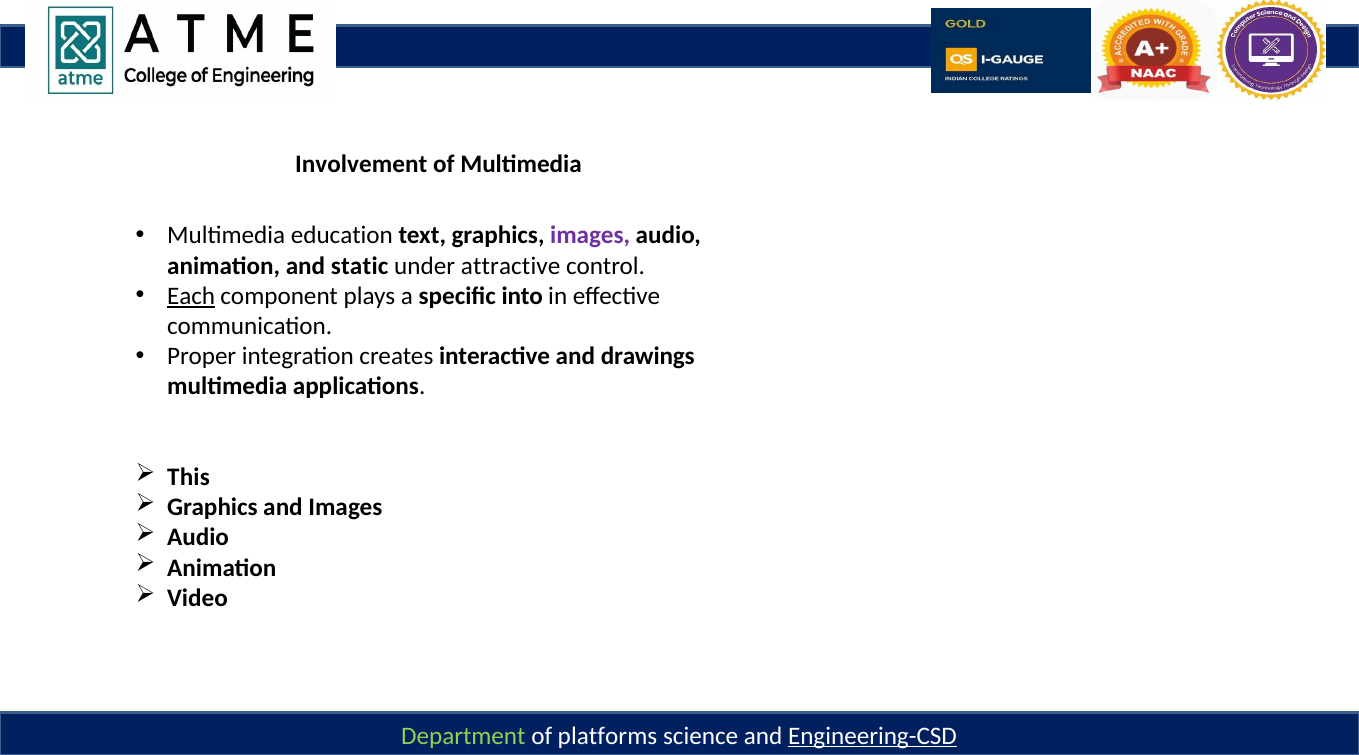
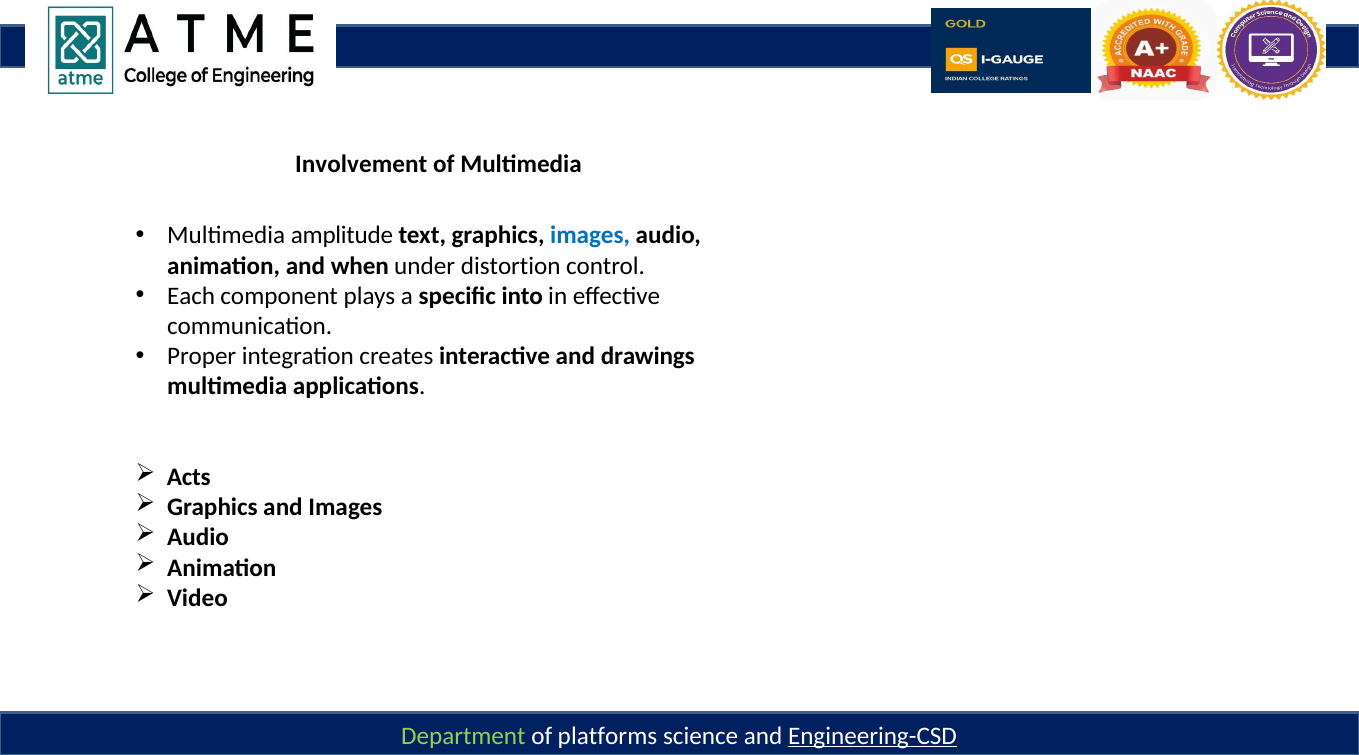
education: education -> amplitude
images at (590, 236) colour: purple -> blue
static: static -> when
attractive: attractive -> distortion
Each underline: present -> none
This: This -> Acts
